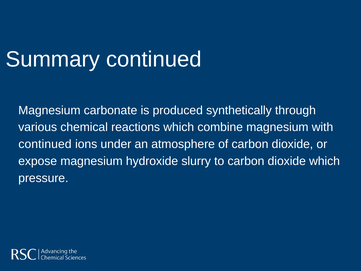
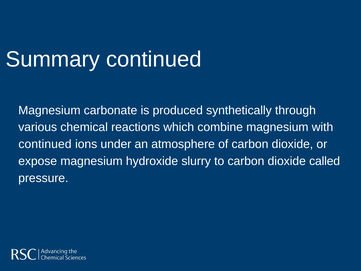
dioxide which: which -> called
